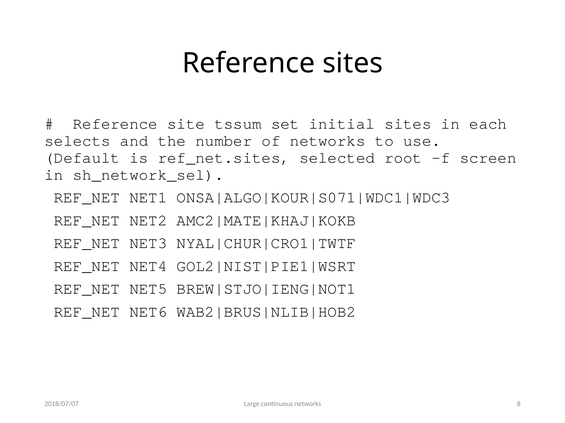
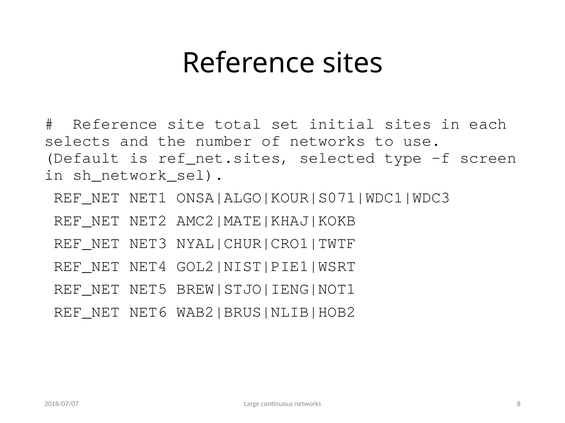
tssum: tssum -> total
root: root -> type
